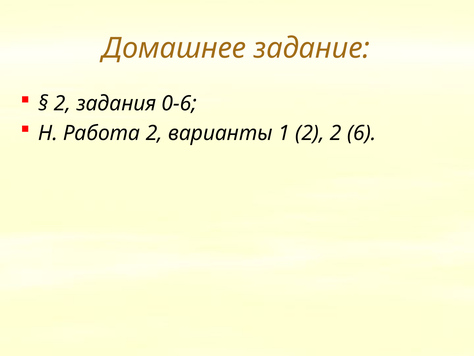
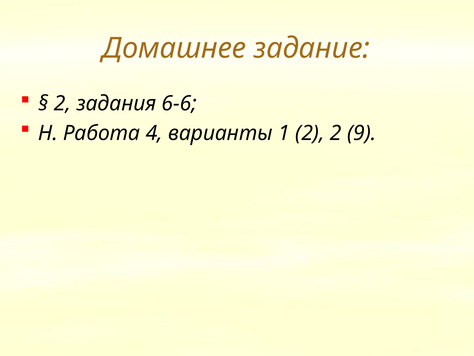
0-6: 0-6 -> 6-6
Работа 2: 2 -> 4
6: 6 -> 9
